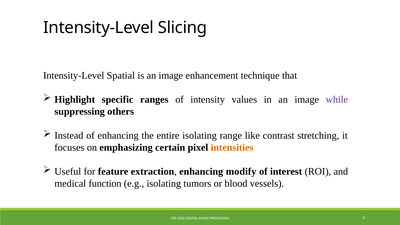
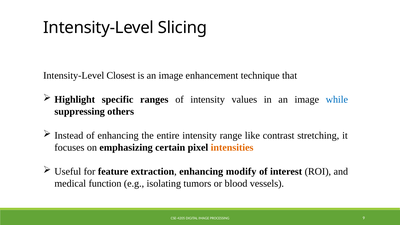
Spatial: Spatial -> Closest
while colour: purple -> blue
entire isolating: isolating -> intensity
